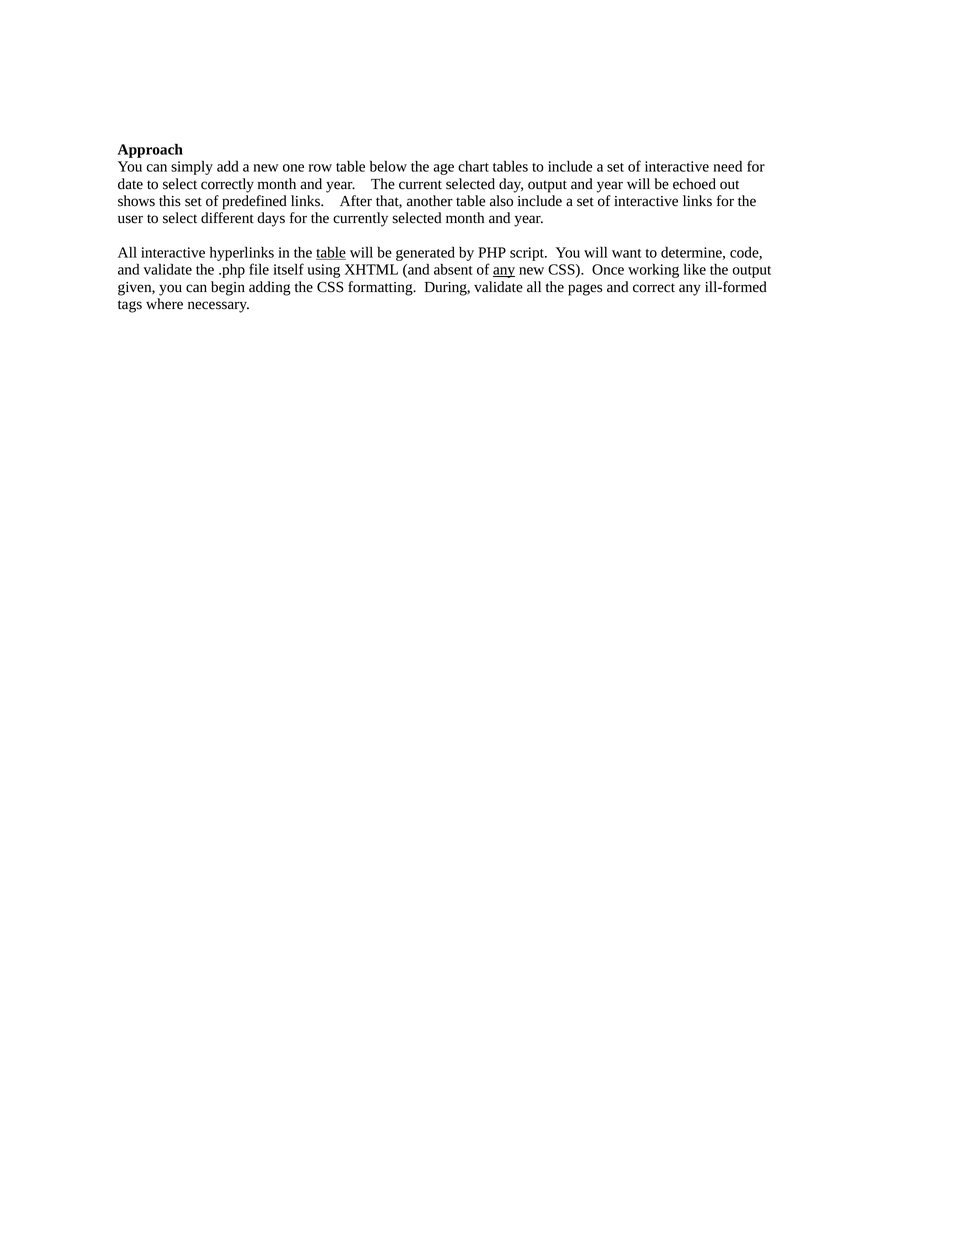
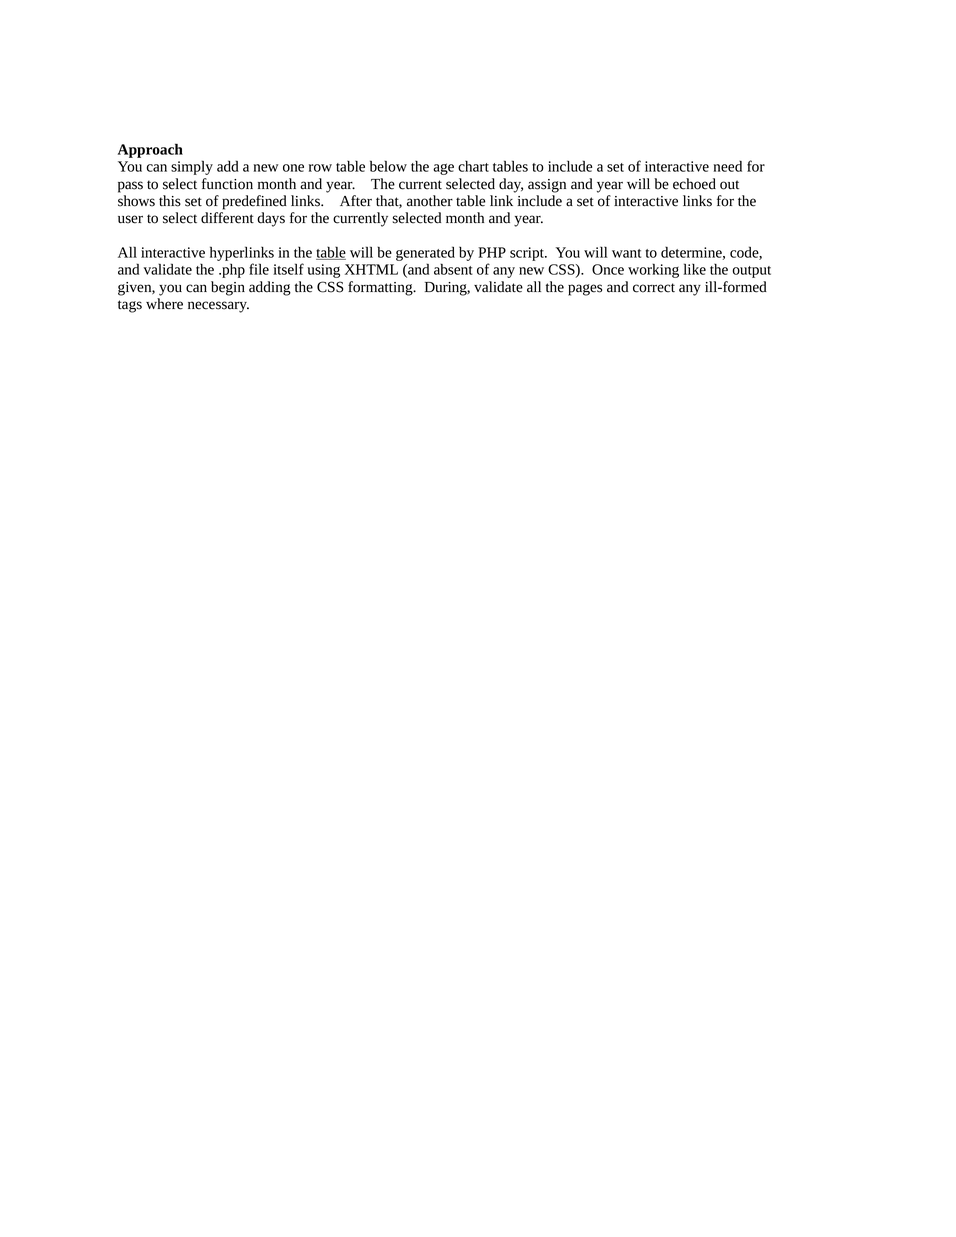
date: date -> pass
correctly: correctly -> function
day output: output -> assign
also: also -> link
any at (504, 270) underline: present -> none
